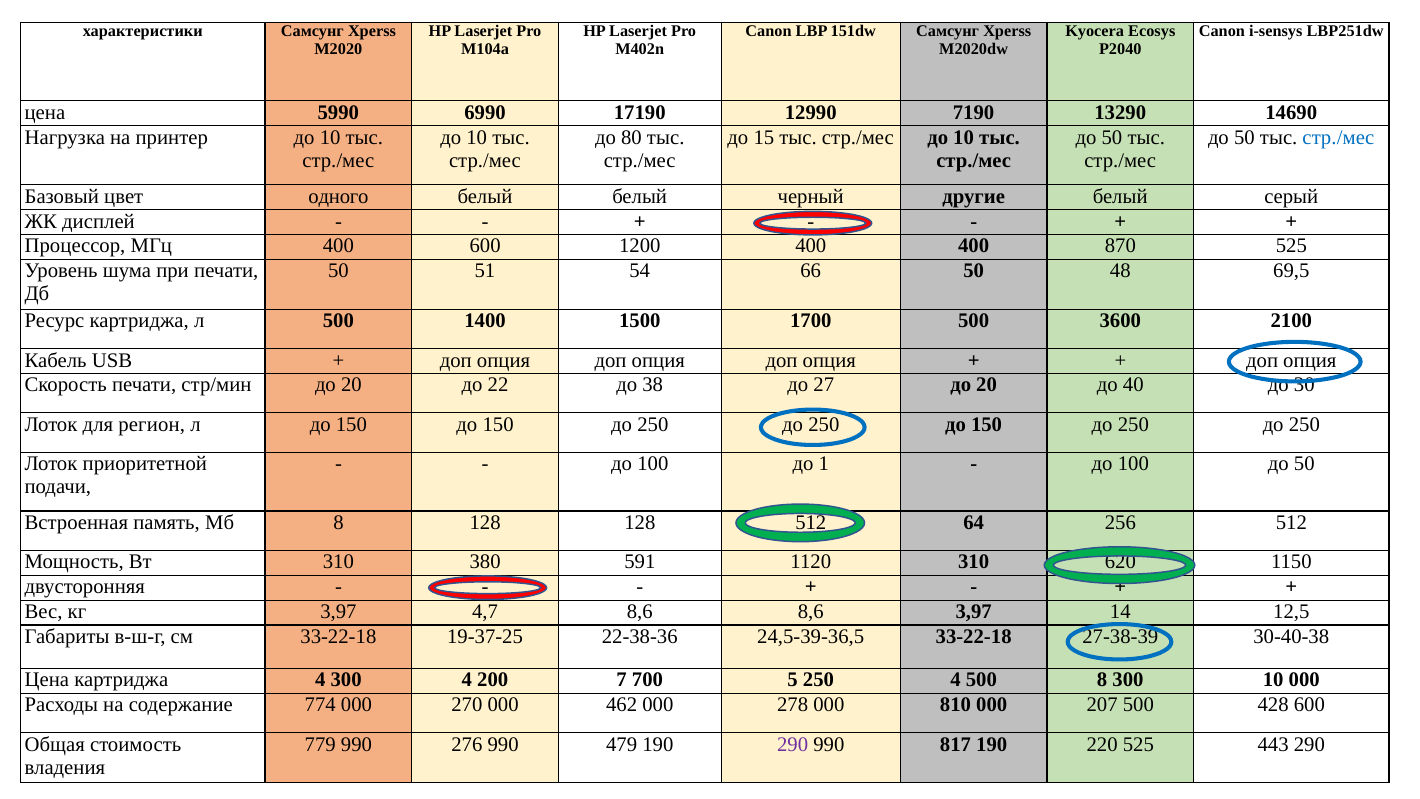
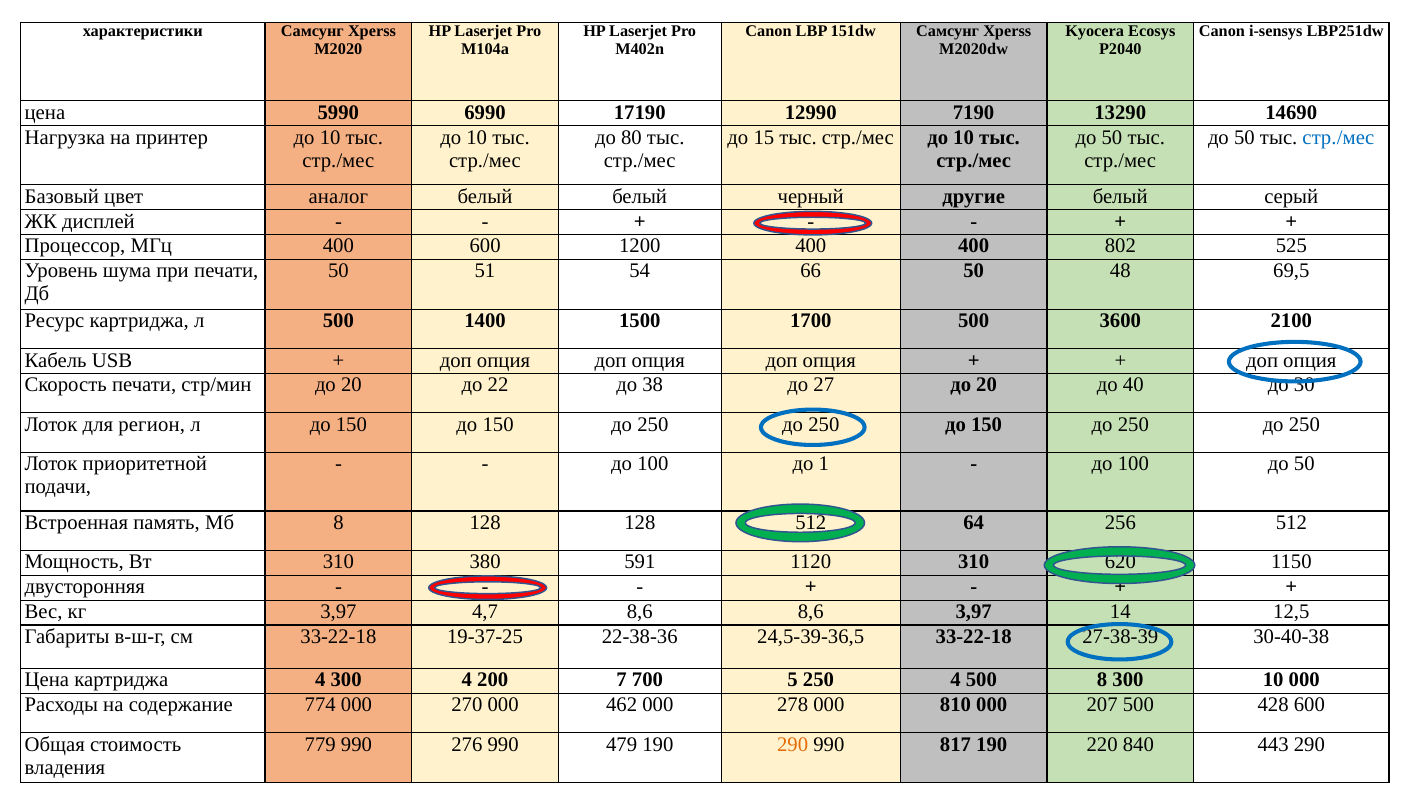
одного: одного -> аналог
870: 870 -> 802
290 at (793, 744) colour: purple -> orange
220 525: 525 -> 840
